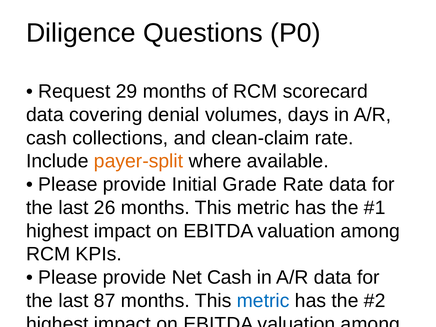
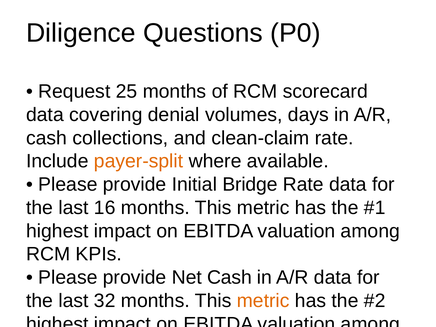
29: 29 -> 25
Grade: Grade -> Bridge
26: 26 -> 16
87: 87 -> 32
metric at (263, 301) colour: blue -> orange
